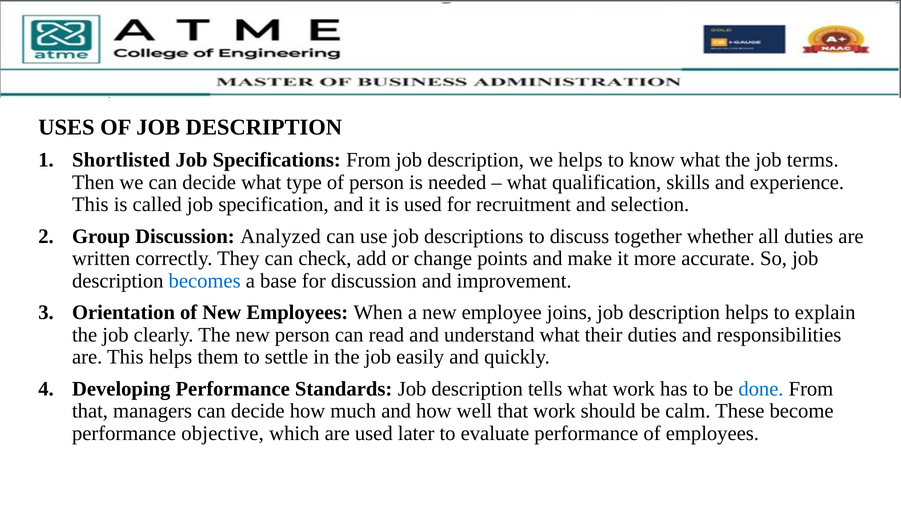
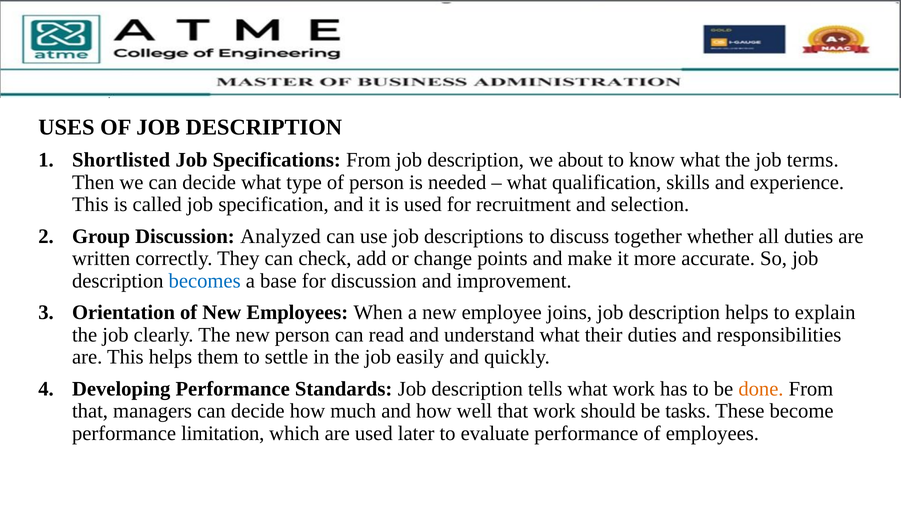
we helps: helps -> about
done colour: blue -> orange
calm: calm -> tasks
objective: objective -> limitation
